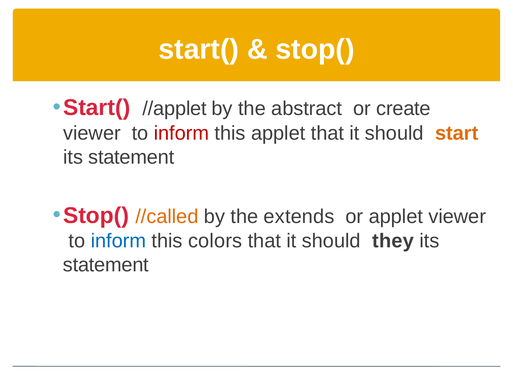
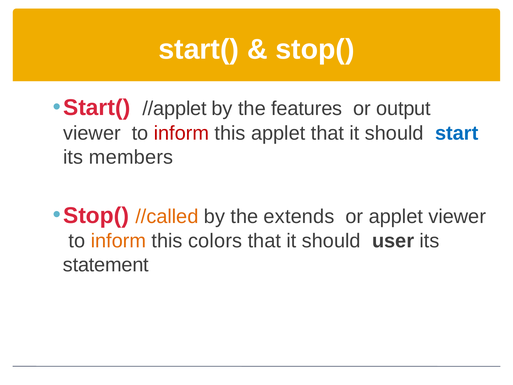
abstract: abstract -> features
create: create -> output
start colour: orange -> blue
statement at (131, 157): statement -> members
inform at (118, 241) colour: blue -> orange
they: they -> user
